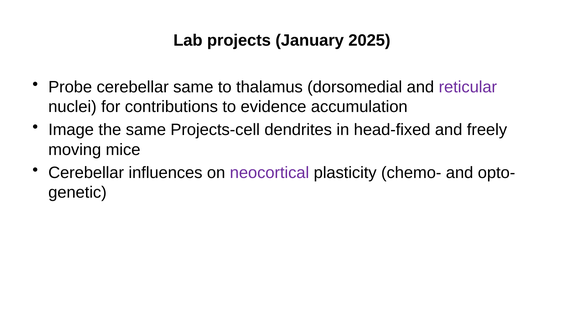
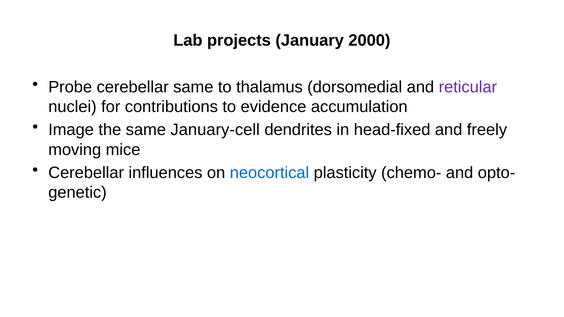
2025: 2025 -> 2000
Projects-cell: Projects-cell -> January-cell
neocortical colour: purple -> blue
